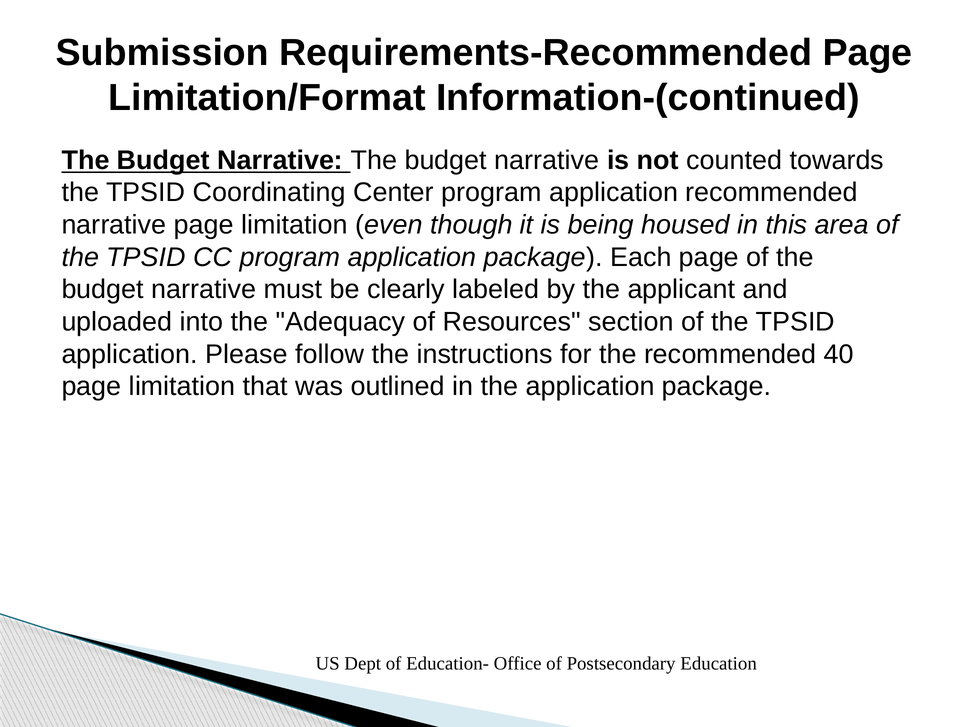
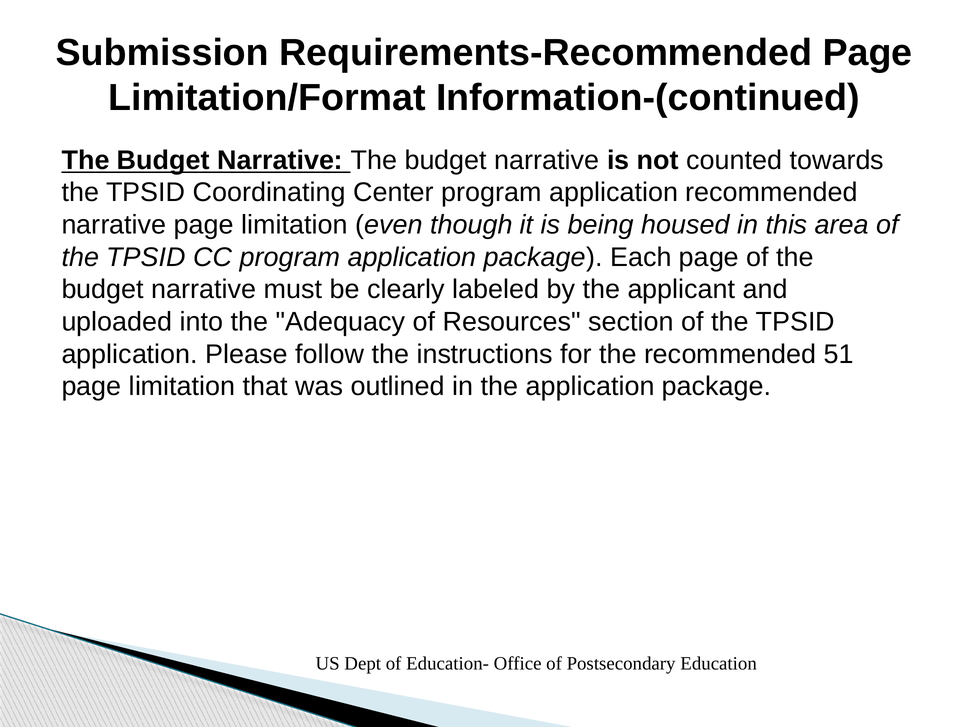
40: 40 -> 51
